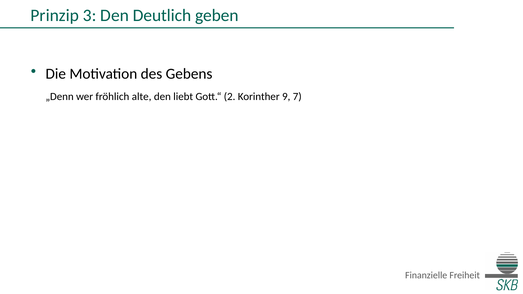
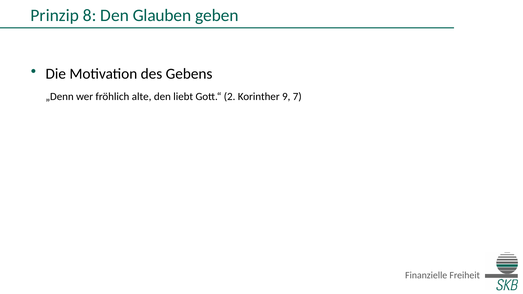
3: 3 -> 8
Deutlich: Deutlich -> Glauben
